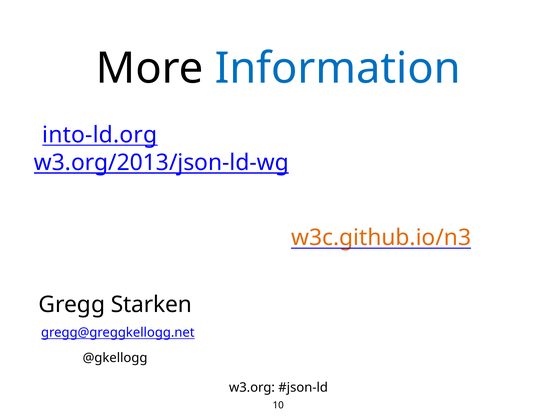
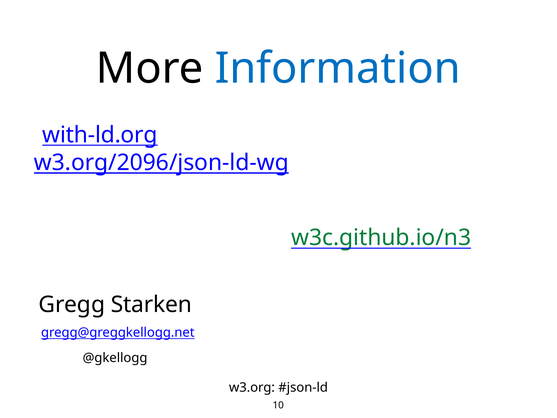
into-ld.org: into-ld.org -> with-ld.org
w3.org/2013/json-ld-wg: w3.org/2013/json-ld-wg -> w3.org/2096/json-ld-wg
w3c.github.io/n3 colour: orange -> green
